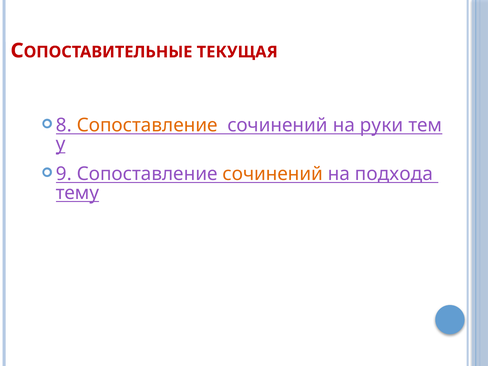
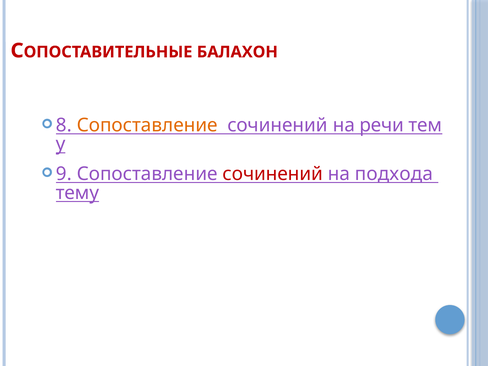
ТЕКУЩАЯ: ТЕКУЩАЯ -> БАЛАХОН
руки: руки -> речи
сочинений at (273, 174) colour: orange -> red
